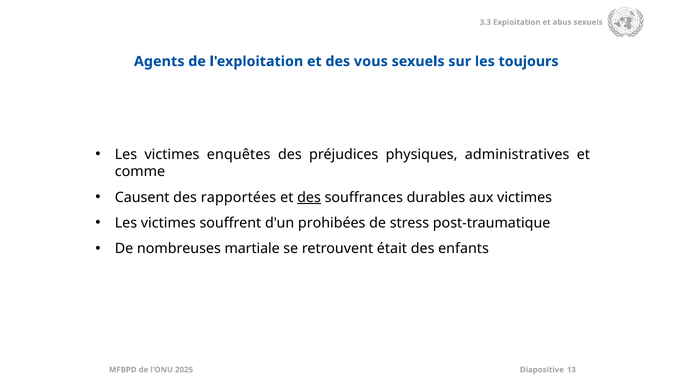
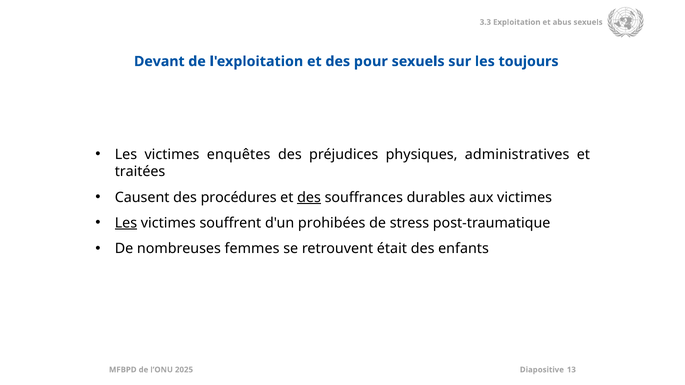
Agents: Agents -> Devant
vous: vous -> pour
comme: comme -> traitées
rapportées: rapportées -> procédures
Les at (126, 223) underline: none -> present
martiale: martiale -> femmes
